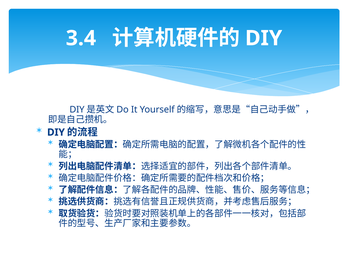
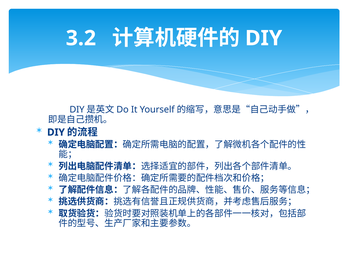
3.4: 3.4 -> 3.2
